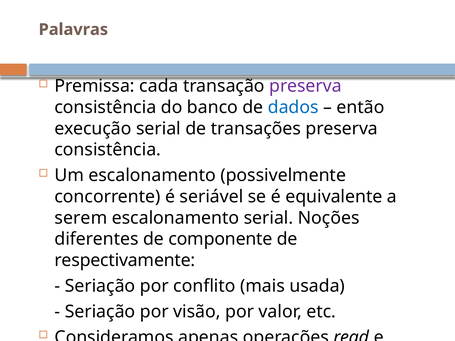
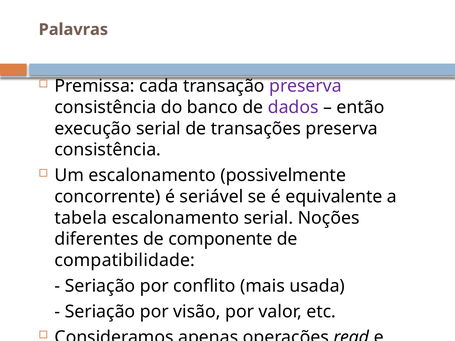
dados colour: blue -> purple
serem: serem -> tabela
respectivamente: respectivamente -> compatibilidade
